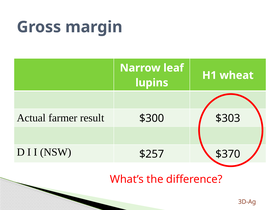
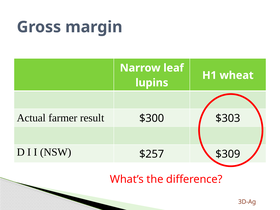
$370: $370 -> $309
